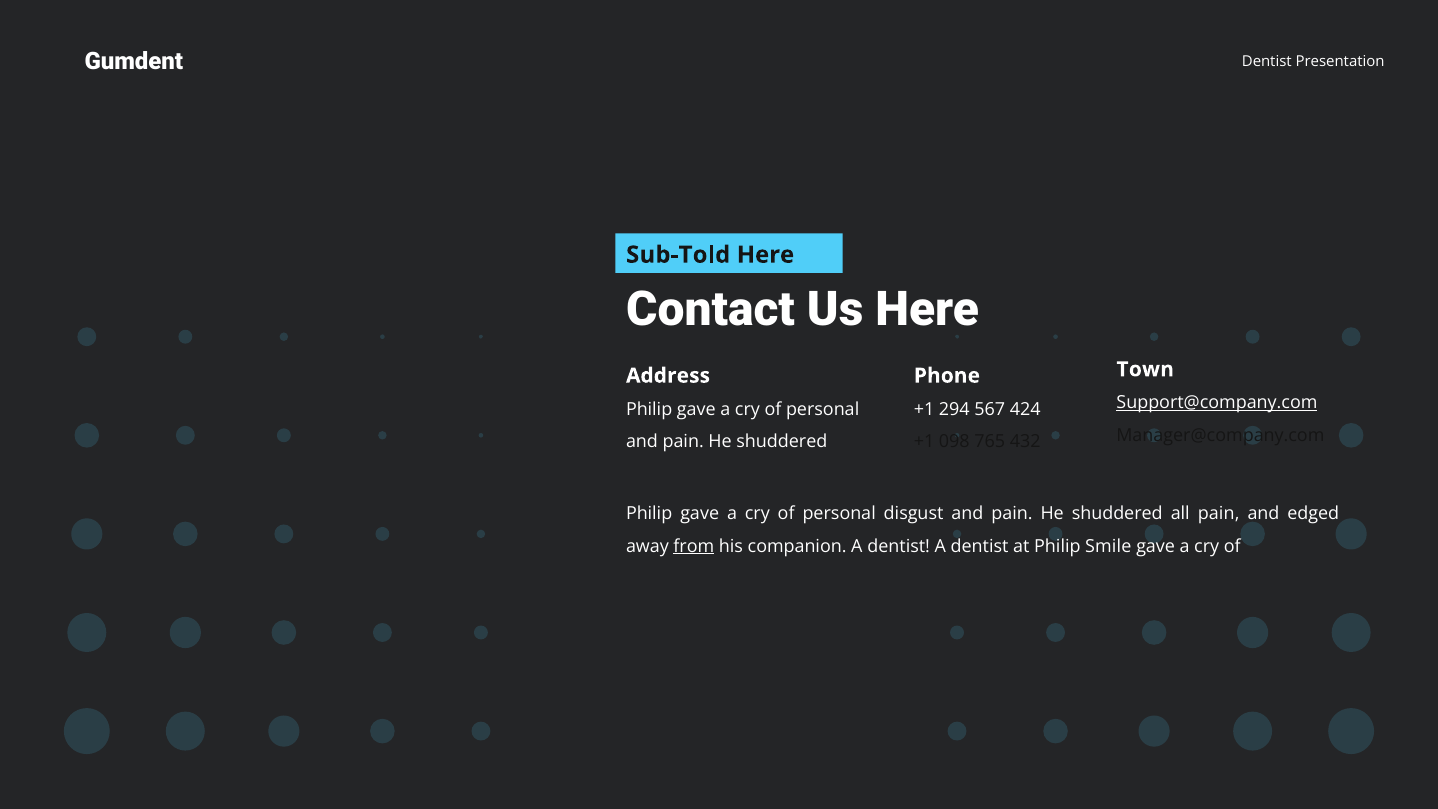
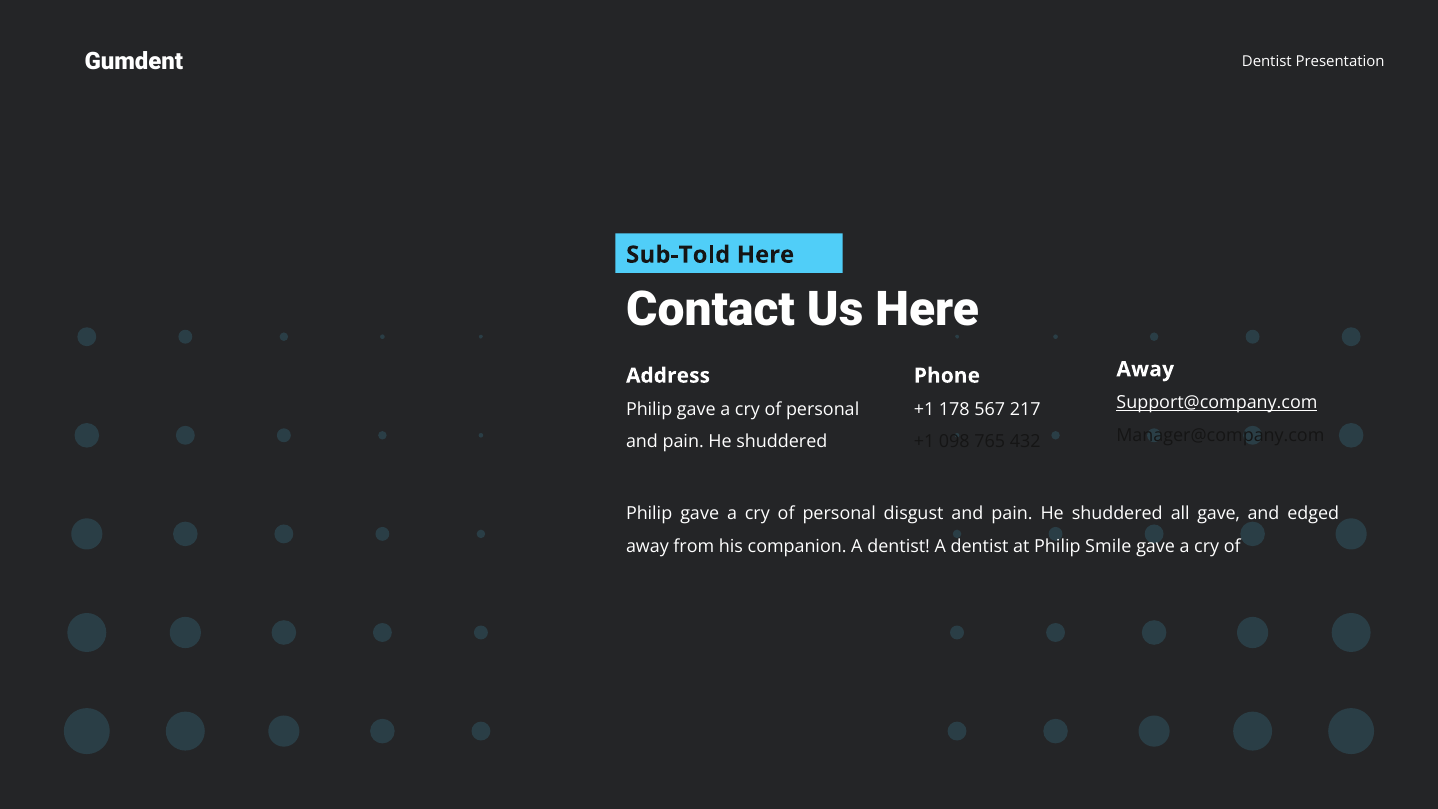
Town at (1145, 369): Town -> Away
294: 294 -> 178
424: 424 -> 217
all pain: pain -> gave
from underline: present -> none
